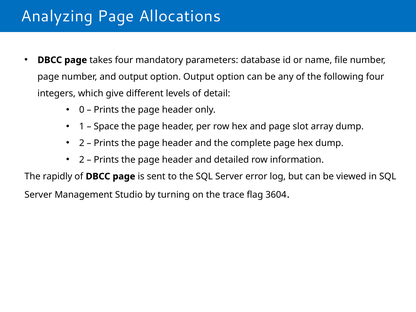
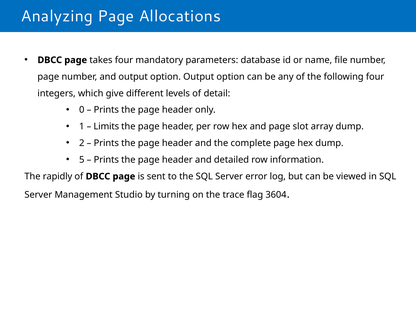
Space: Space -> Limits
2 at (82, 160): 2 -> 5
